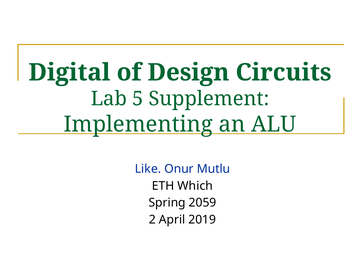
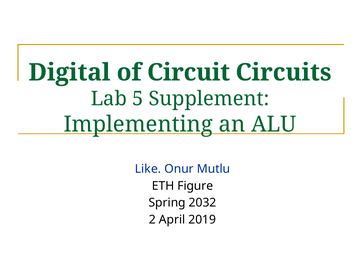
Design: Design -> Circuit
Which: Which -> Figure
2059: 2059 -> 2032
